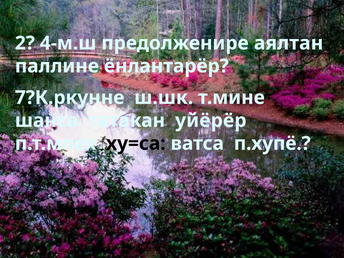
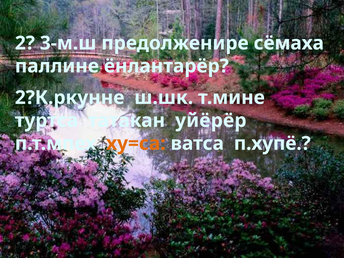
4-м.ш: 4-м.ш -> 3-м.ш
аялтан: аялтан -> сёмаха
7?К.ркунне: 7?К.ркунне -> 2?К.ркунне
шанса: шанса -> туртса
ху=са colour: black -> orange
